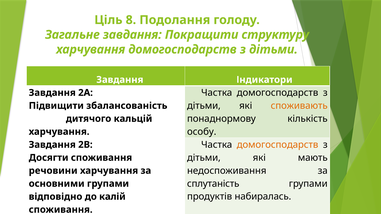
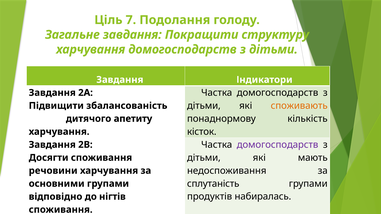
8: 8 -> 7
кальцій: кальцій -> апетиту
особу: особу -> кісток
домогосподарств at (278, 145) colour: orange -> purple
калій: калій -> нігтів
